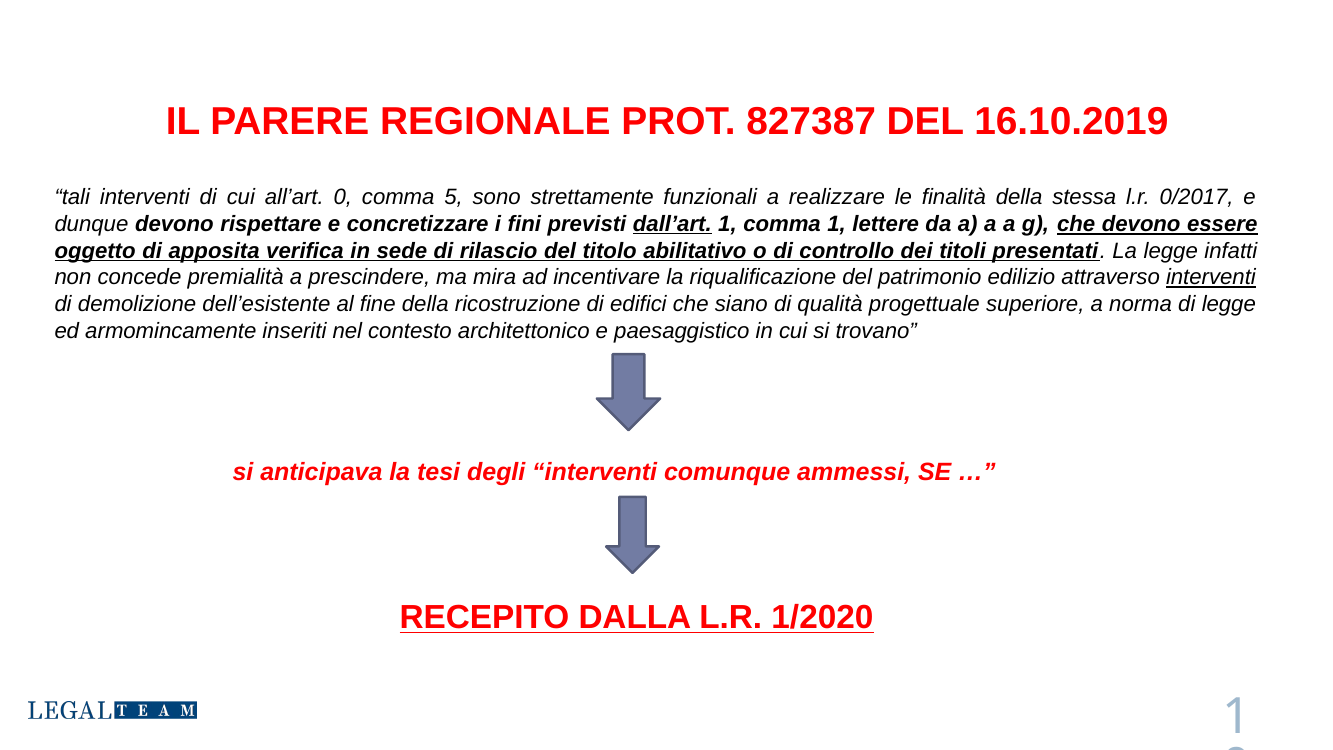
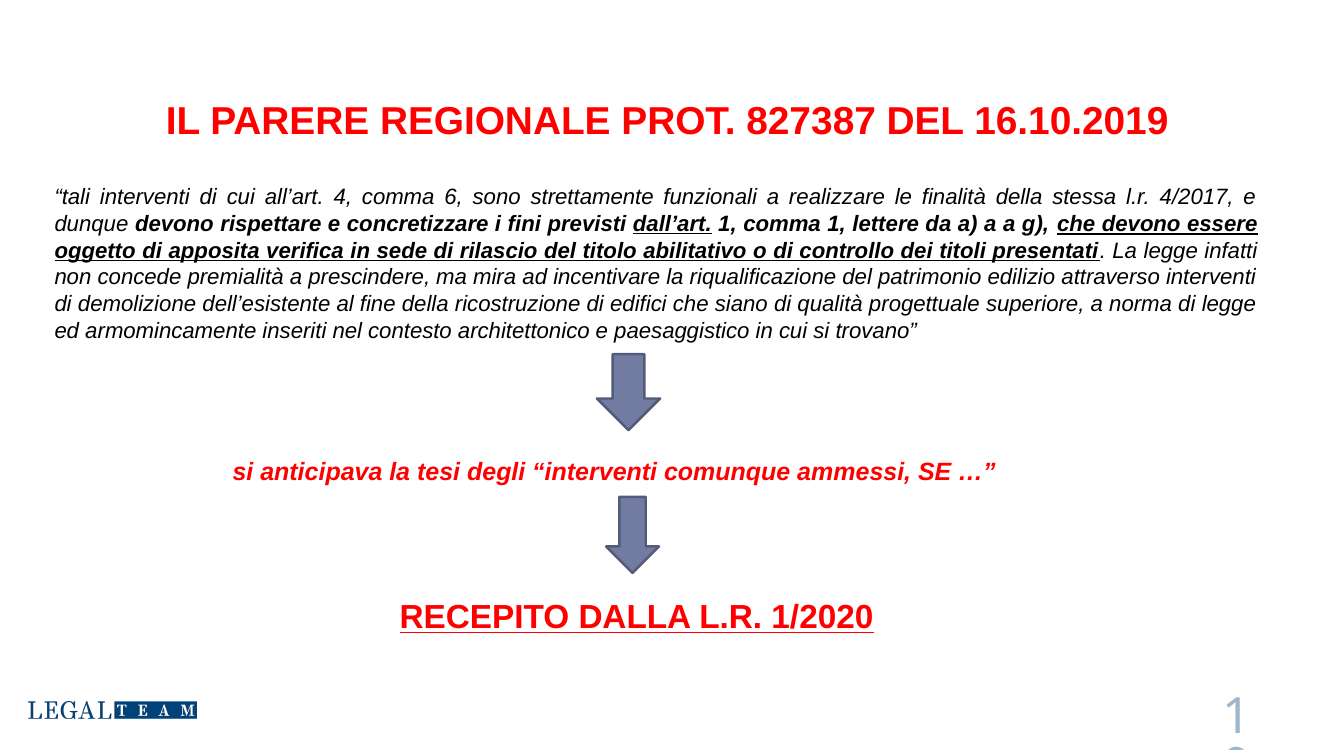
all’art 0: 0 -> 4
5: 5 -> 6
0/2017: 0/2017 -> 4/2017
interventi at (1211, 277) underline: present -> none
